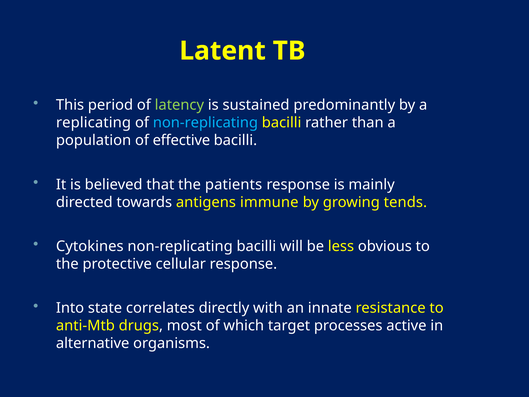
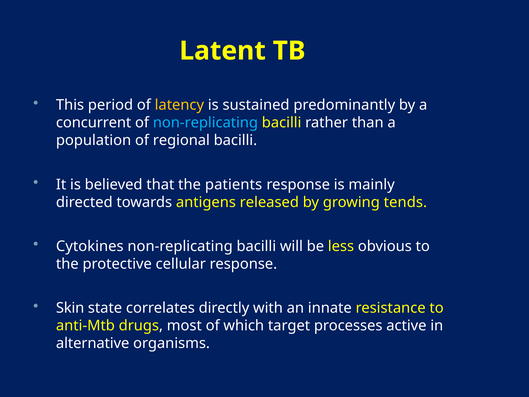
latency colour: light green -> yellow
replicating: replicating -> concurrent
effective: effective -> regional
immune: immune -> released
Into: Into -> Skin
